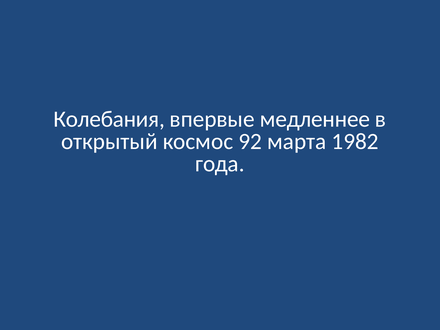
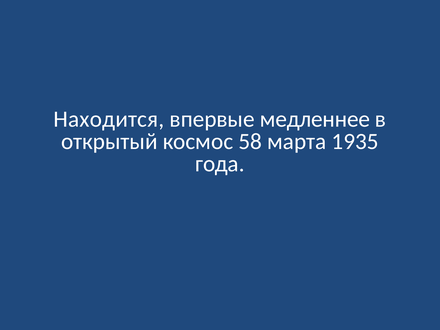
Колебания: Колебания -> Находится
92: 92 -> 58
1982: 1982 -> 1935
